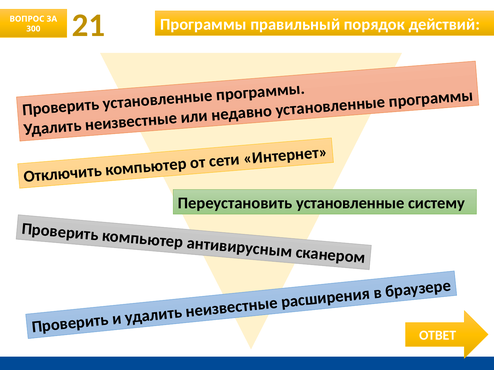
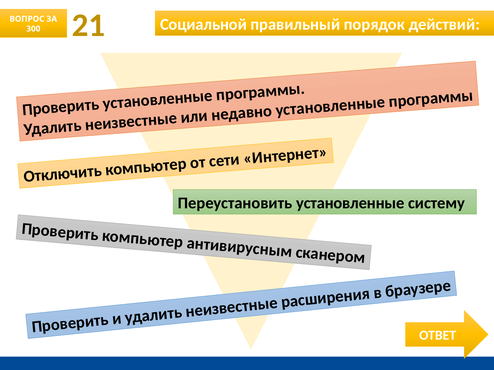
Программы at (203, 24): Программы -> Социальной
